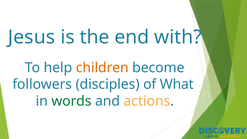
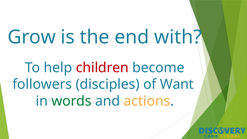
Jesus: Jesus -> Grow
children colour: orange -> red
What: What -> Want
